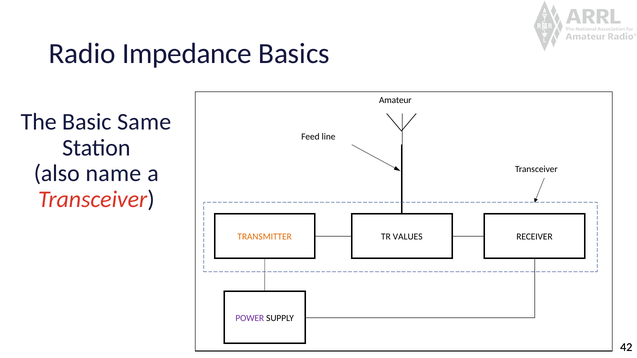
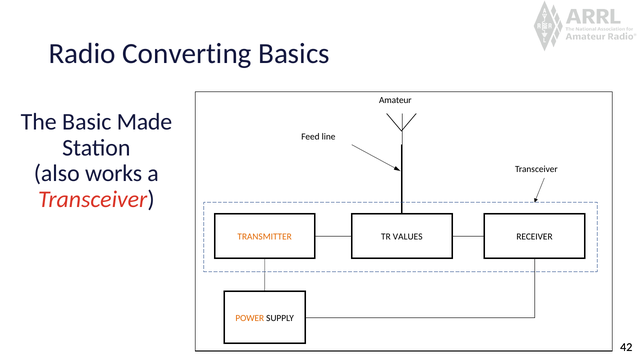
Impedance: Impedance -> Converting
Same: Same -> Made
name: name -> works
POWER colour: purple -> orange
